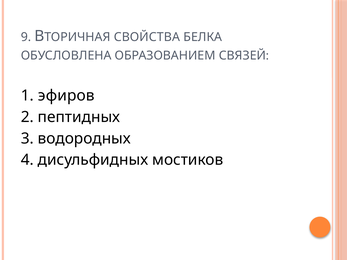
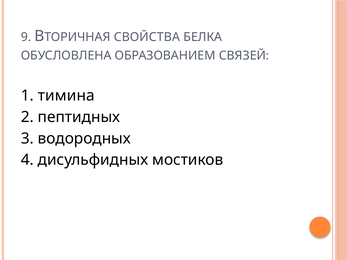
эфиров: эфиров -> тимина
